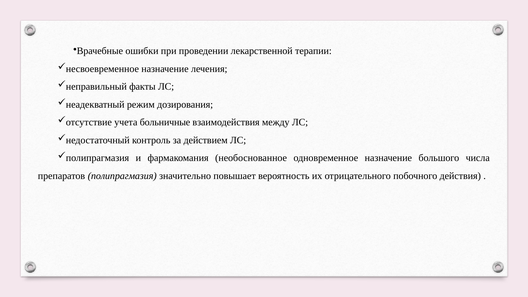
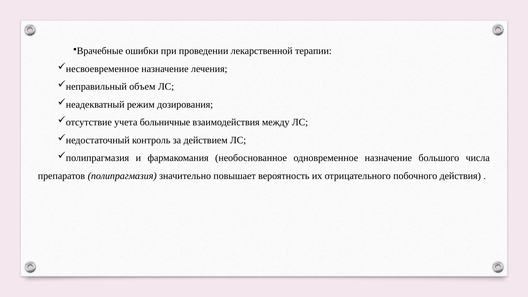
факты: факты -> объем
